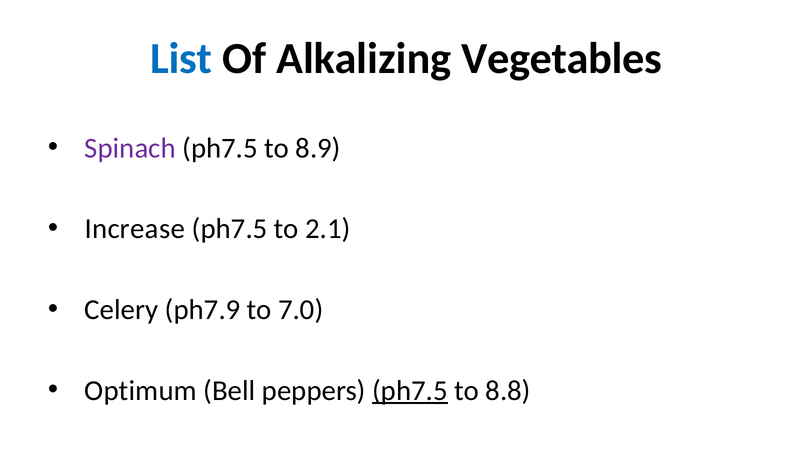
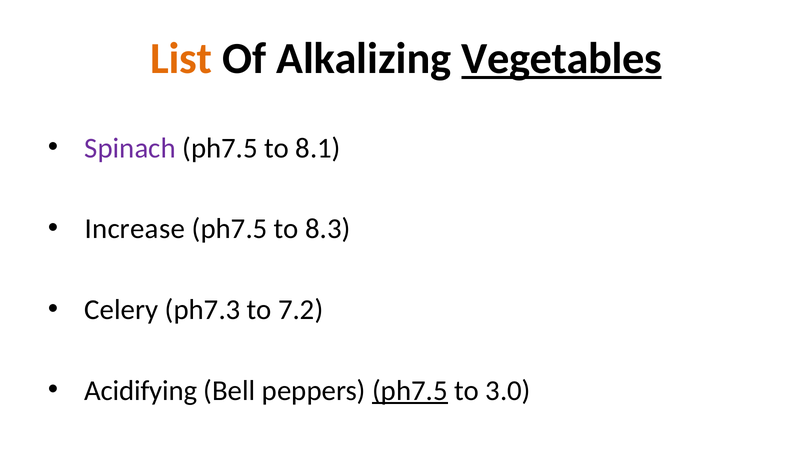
List colour: blue -> orange
Vegetables underline: none -> present
8.9: 8.9 -> 8.1
2.1: 2.1 -> 8.3
ph7.9: ph7.9 -> ph7.3
7.0: 7.0 -> 7.2
Optimum: Optimum -> Acidifying
8.8: 8.8 -> 3.0
